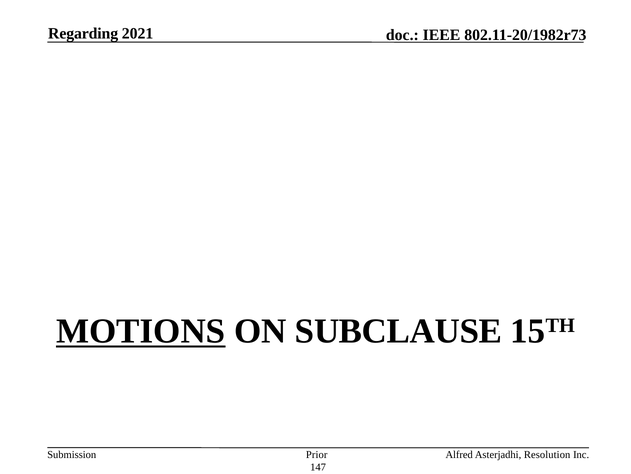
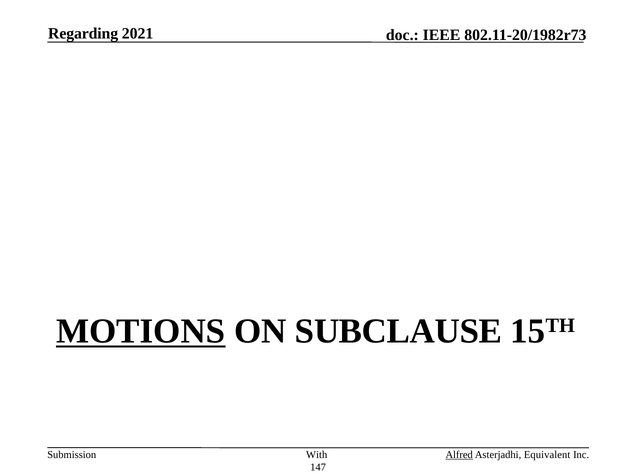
Prior: Prior -> With
Alfred underline: none -> present
Resolution: Resolution -> Equivalent
